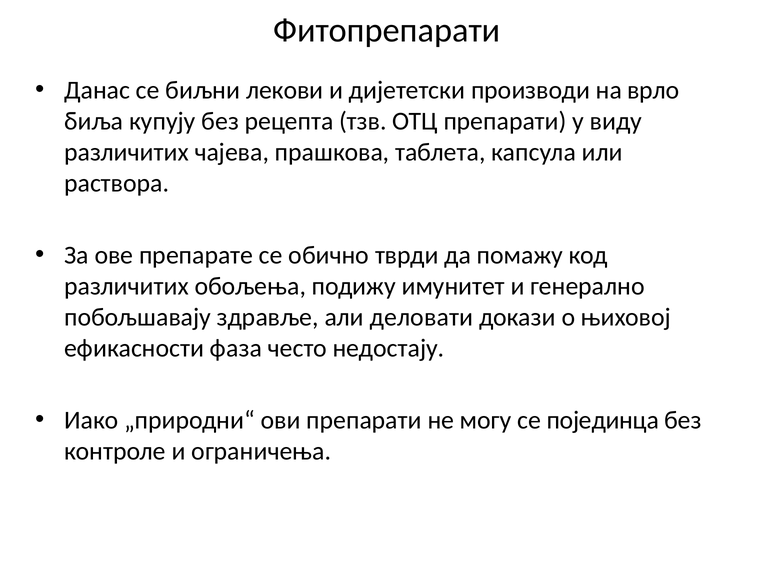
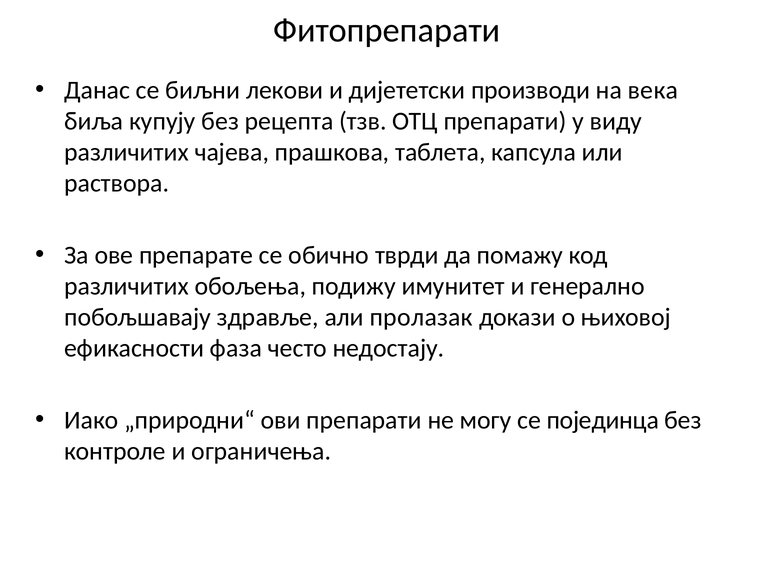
врло: врло -> века
деловати: деловати -> пролазак
